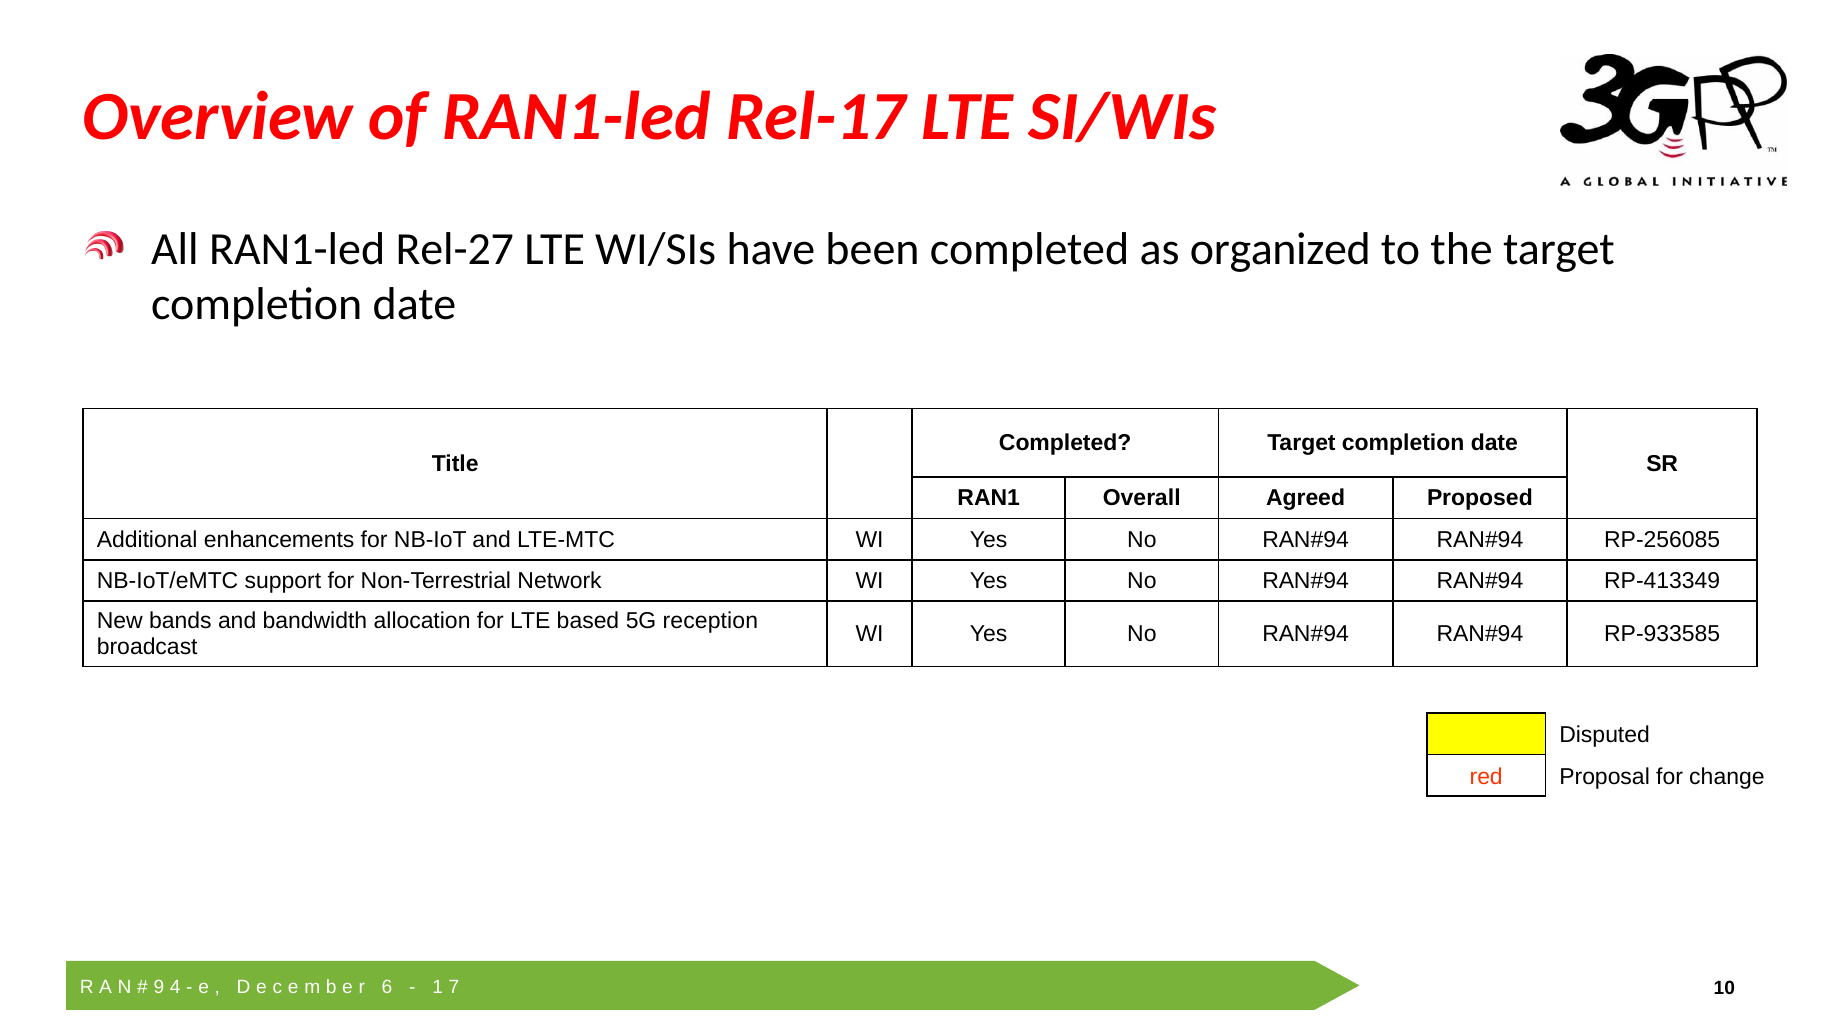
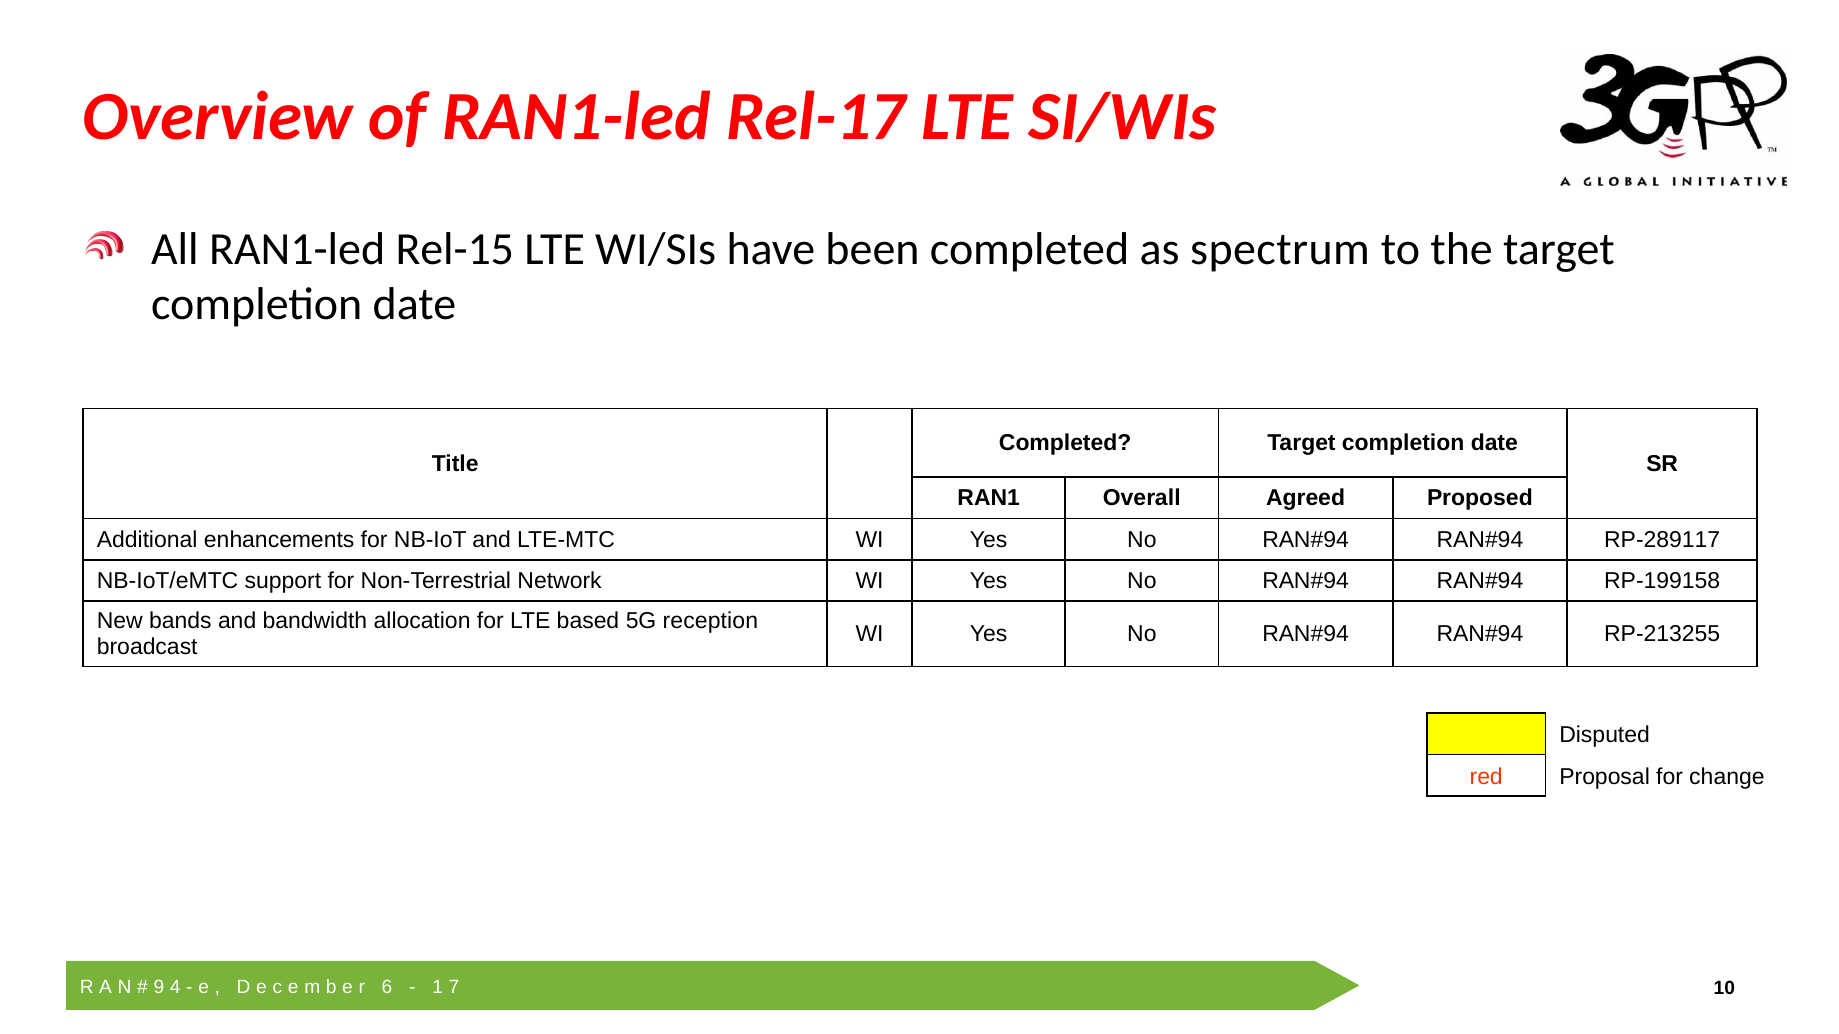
Rel-27: Rel-27 -> Rel-15
organized: organized -> spectrum
RP-256085: RP-256085 -> RP-289117
RP-413349: RP-413349 -> RP-199158
RP-933585: RP-933585 -> RP-213255
